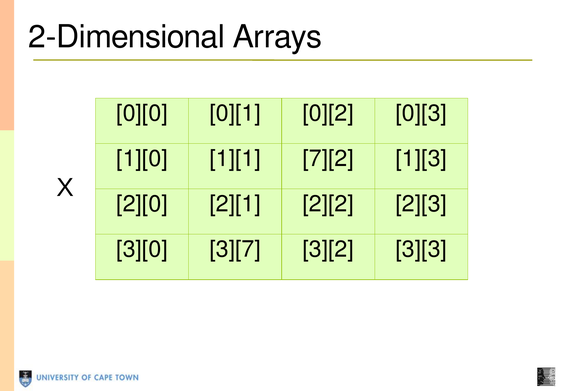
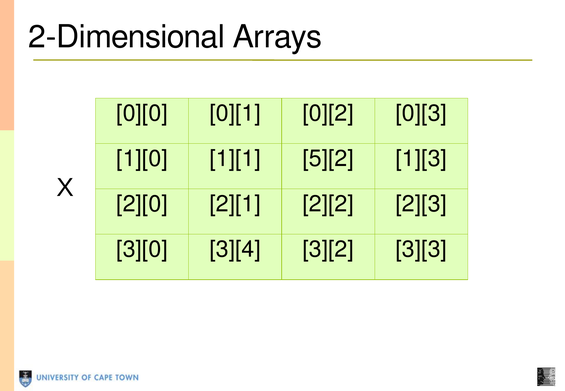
7][2: 7][2 -> 5][2
3][7: 3][7 -> 3][4
